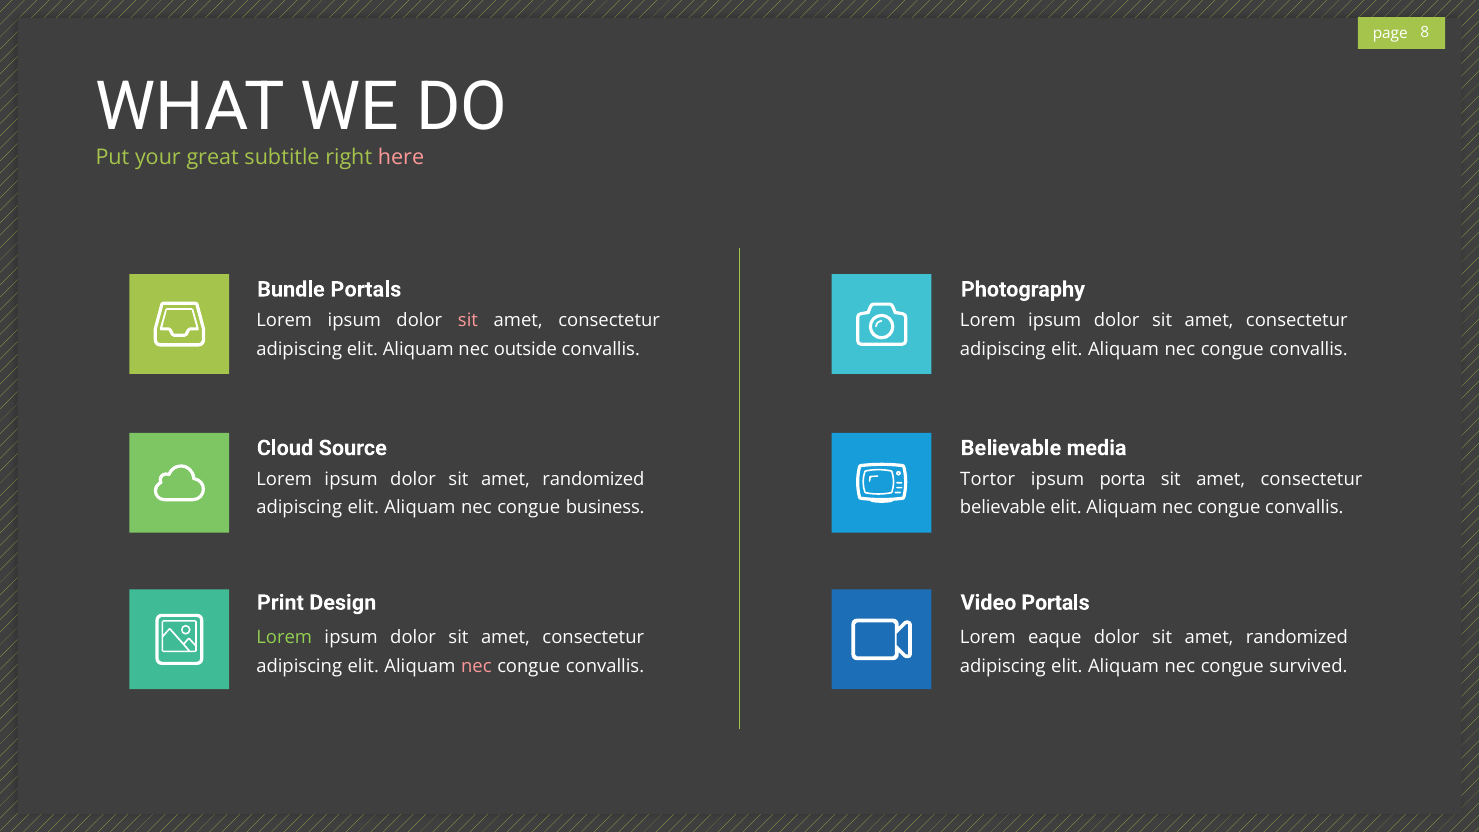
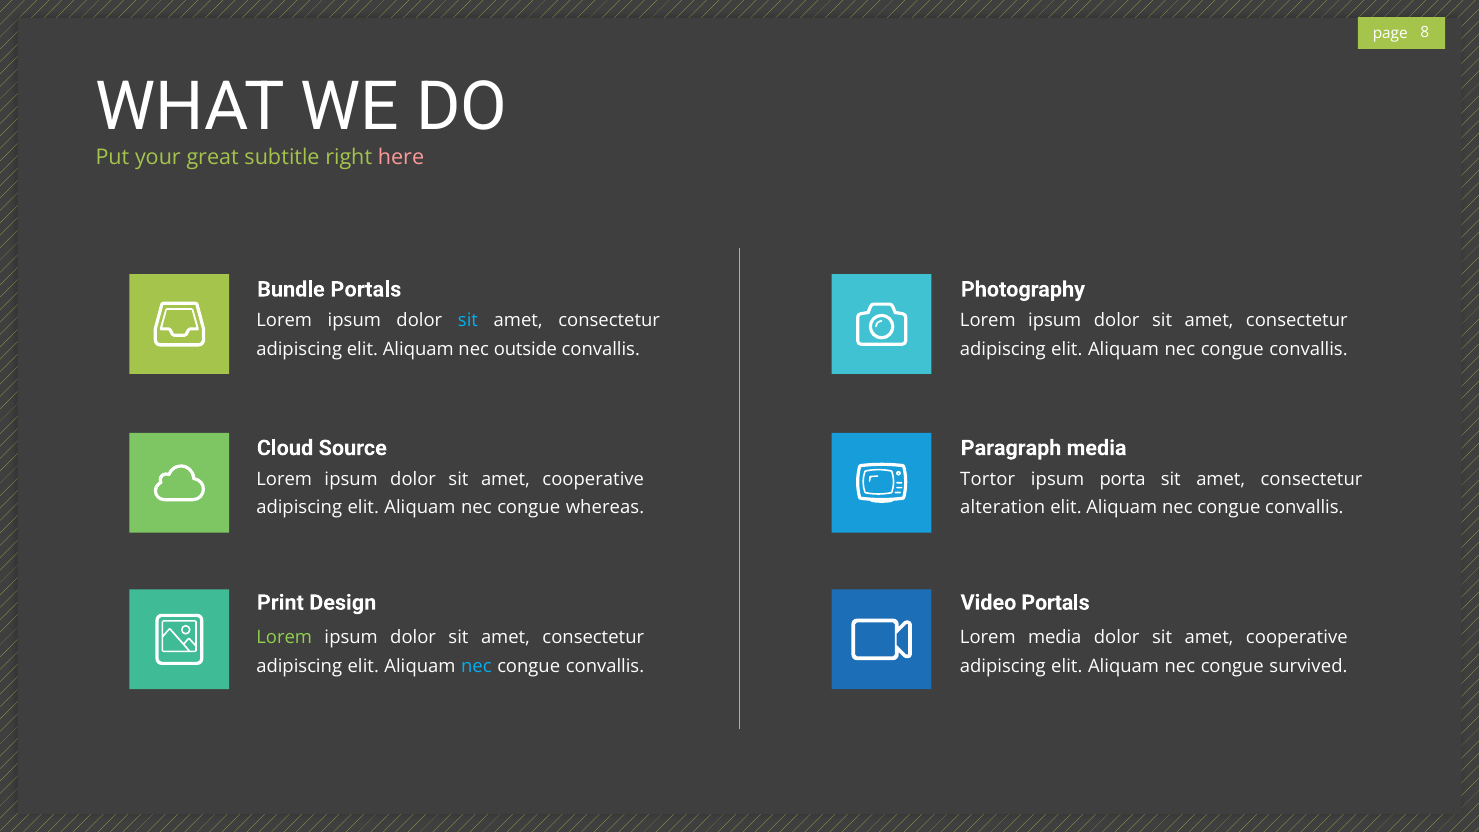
sit at (468, 320) colour: pink -> light blue
Believable at (1011, 448): Believable -> Paragraph
randomized at (593, 479): randomized -> cooperative
business: business -> whereas
believable at (1003, 508): believable -> alteration
Lorem eaque: eaque -> media
randomized at (1297, 637): randomized -> cooperative
nec at (476, 666) colour: pink -> light blue
